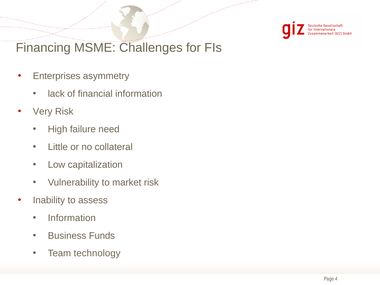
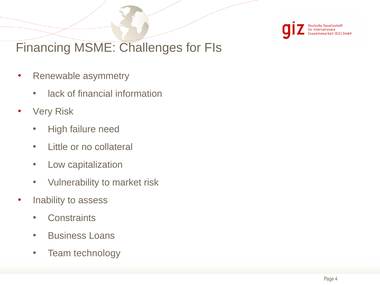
Enterprises: Enterprises -> Renewable
Information at (72, 218): Information -> Constraints
Funds: Funds -> Loans
